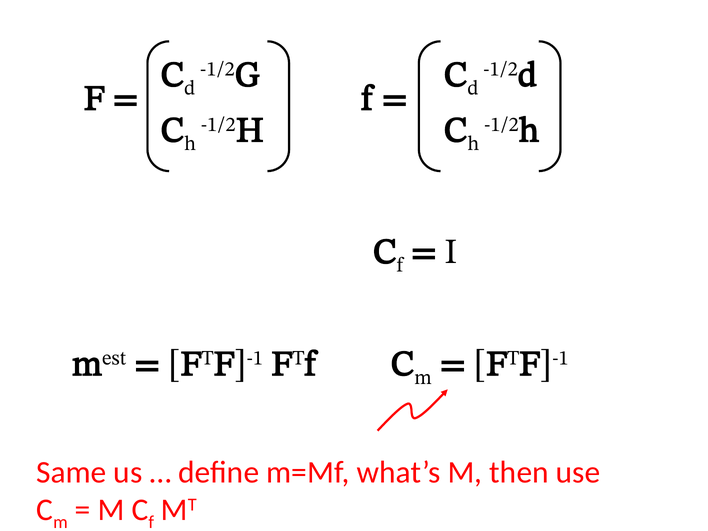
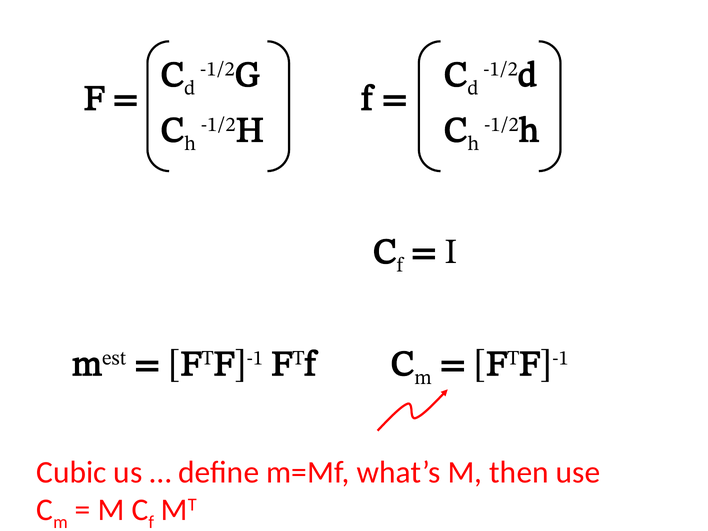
Same: Same -> Cubic
